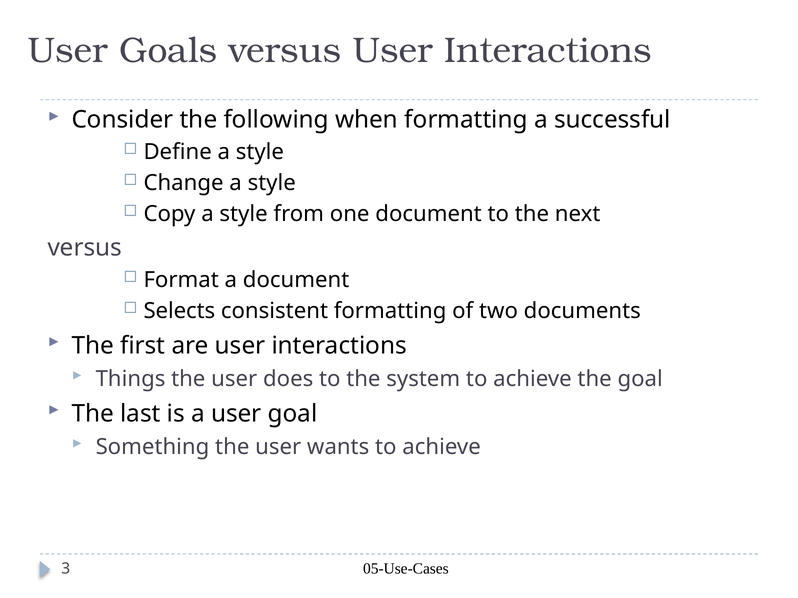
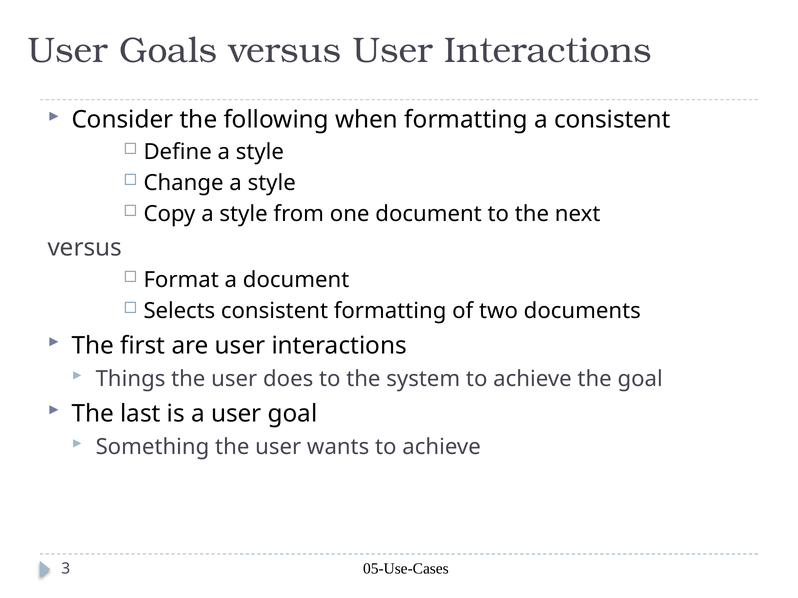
a successful: successful -> consistent
